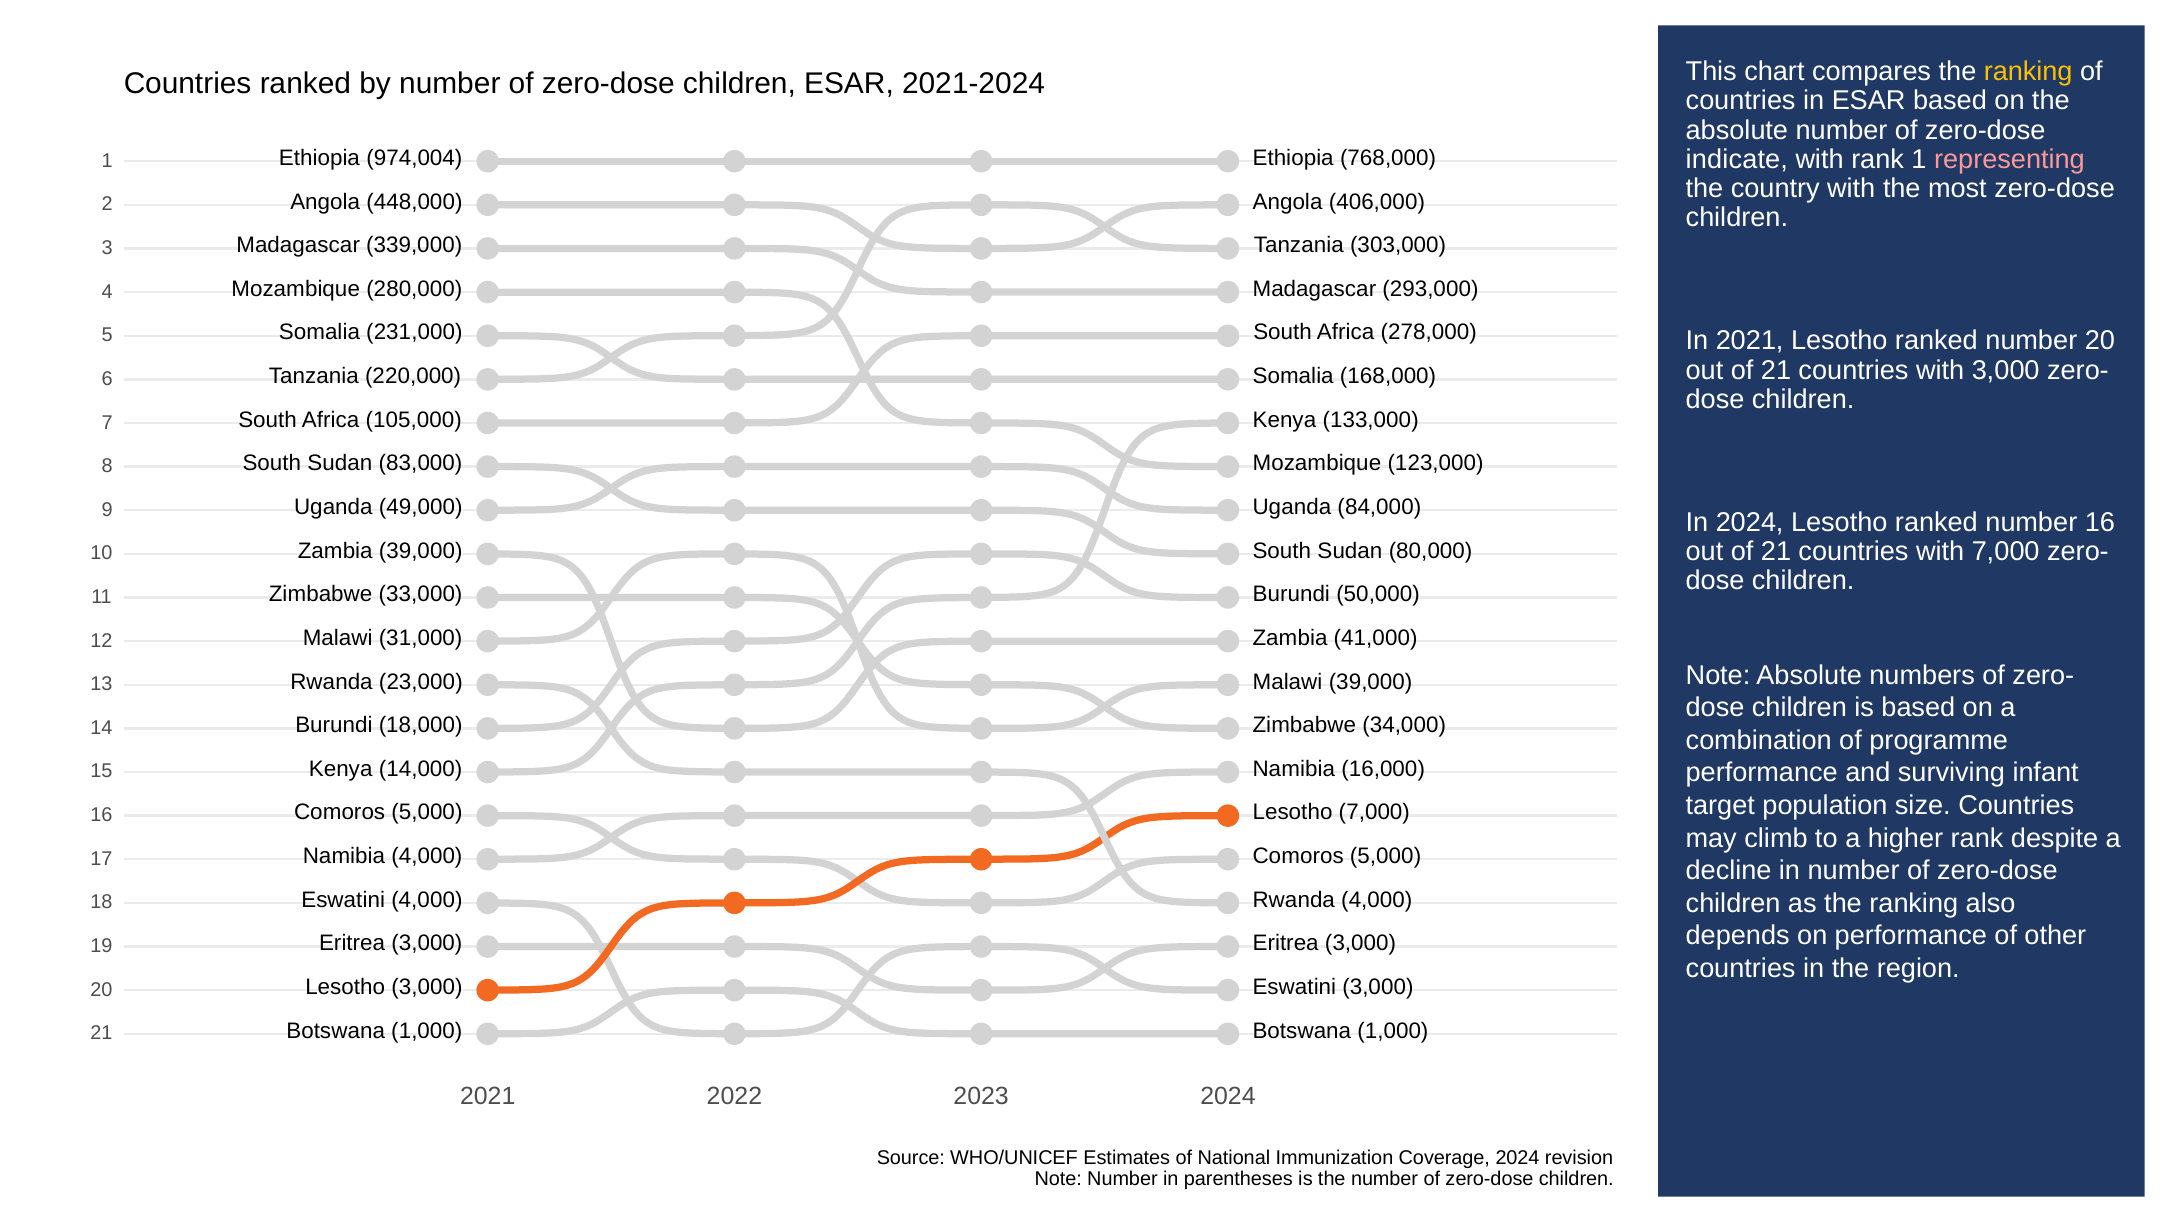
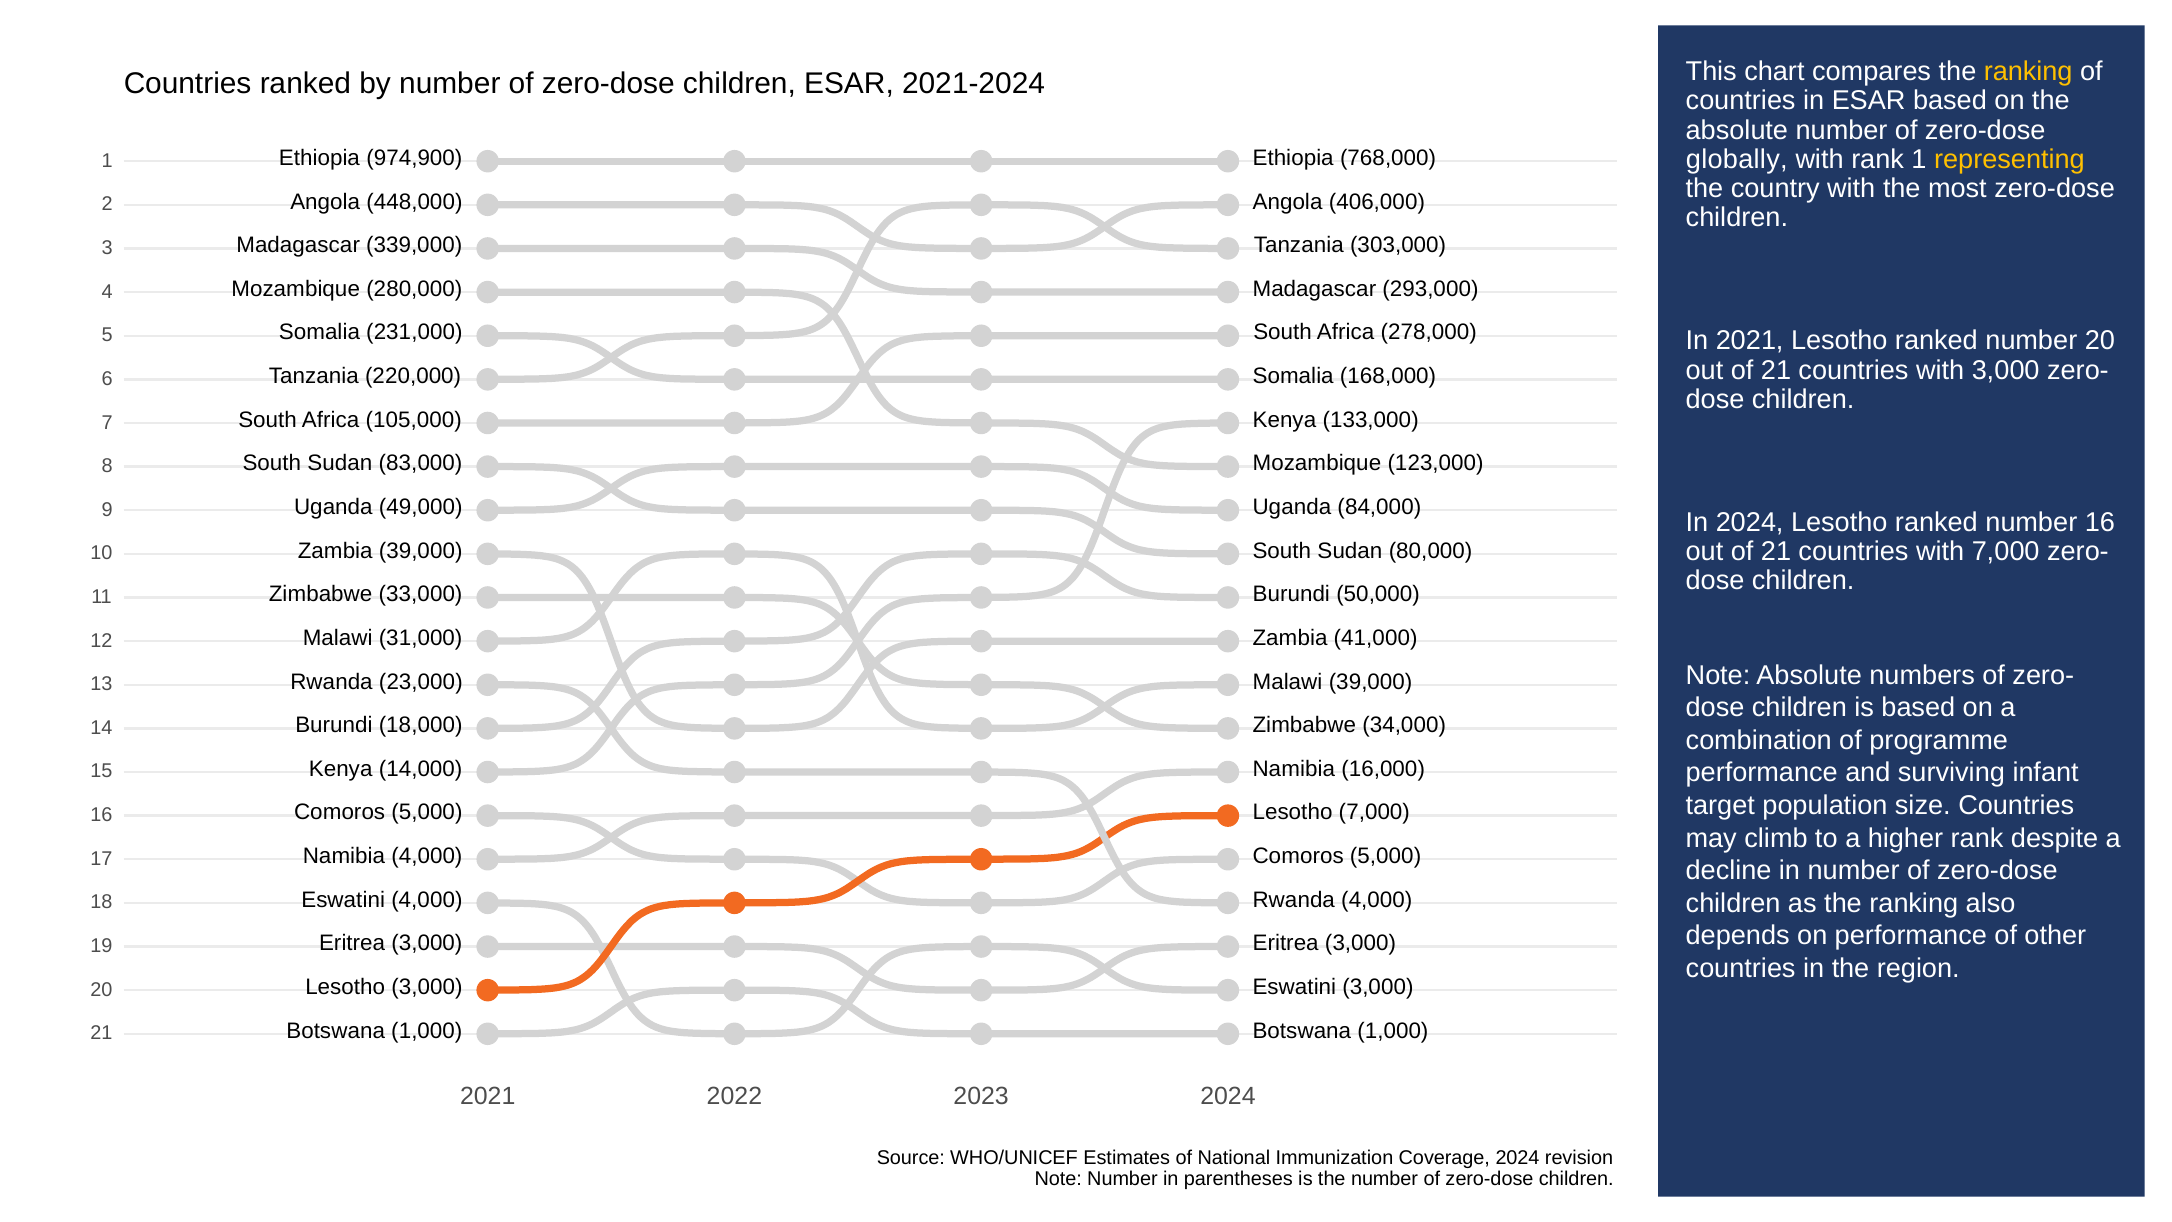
indicate: indicate -> globally
representing colour: pink -> yellow
974,004: 974,004 -> 974,900
